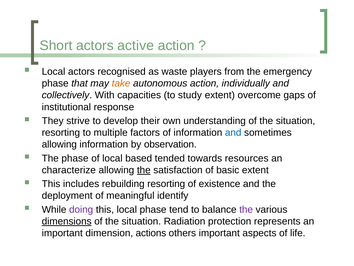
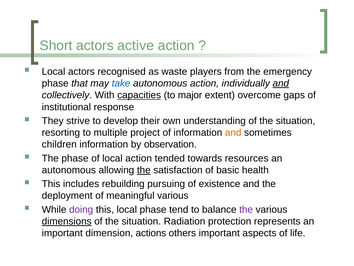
take colour: orange -> blue
and at (281, 83) underline: none -> present
capacities underline: none -> present
study: study -> major
factors: factors -> project
and at (233, 132) colour: blue -> orange
allowing at (59, 144): allowing -> children
local based: based -> action
characterize at (69, 170): characterize -> autonomous
basic extent: extent -> health
rebuilding resorting: resorting -> pursuing
meaningful identify: identify -> various
